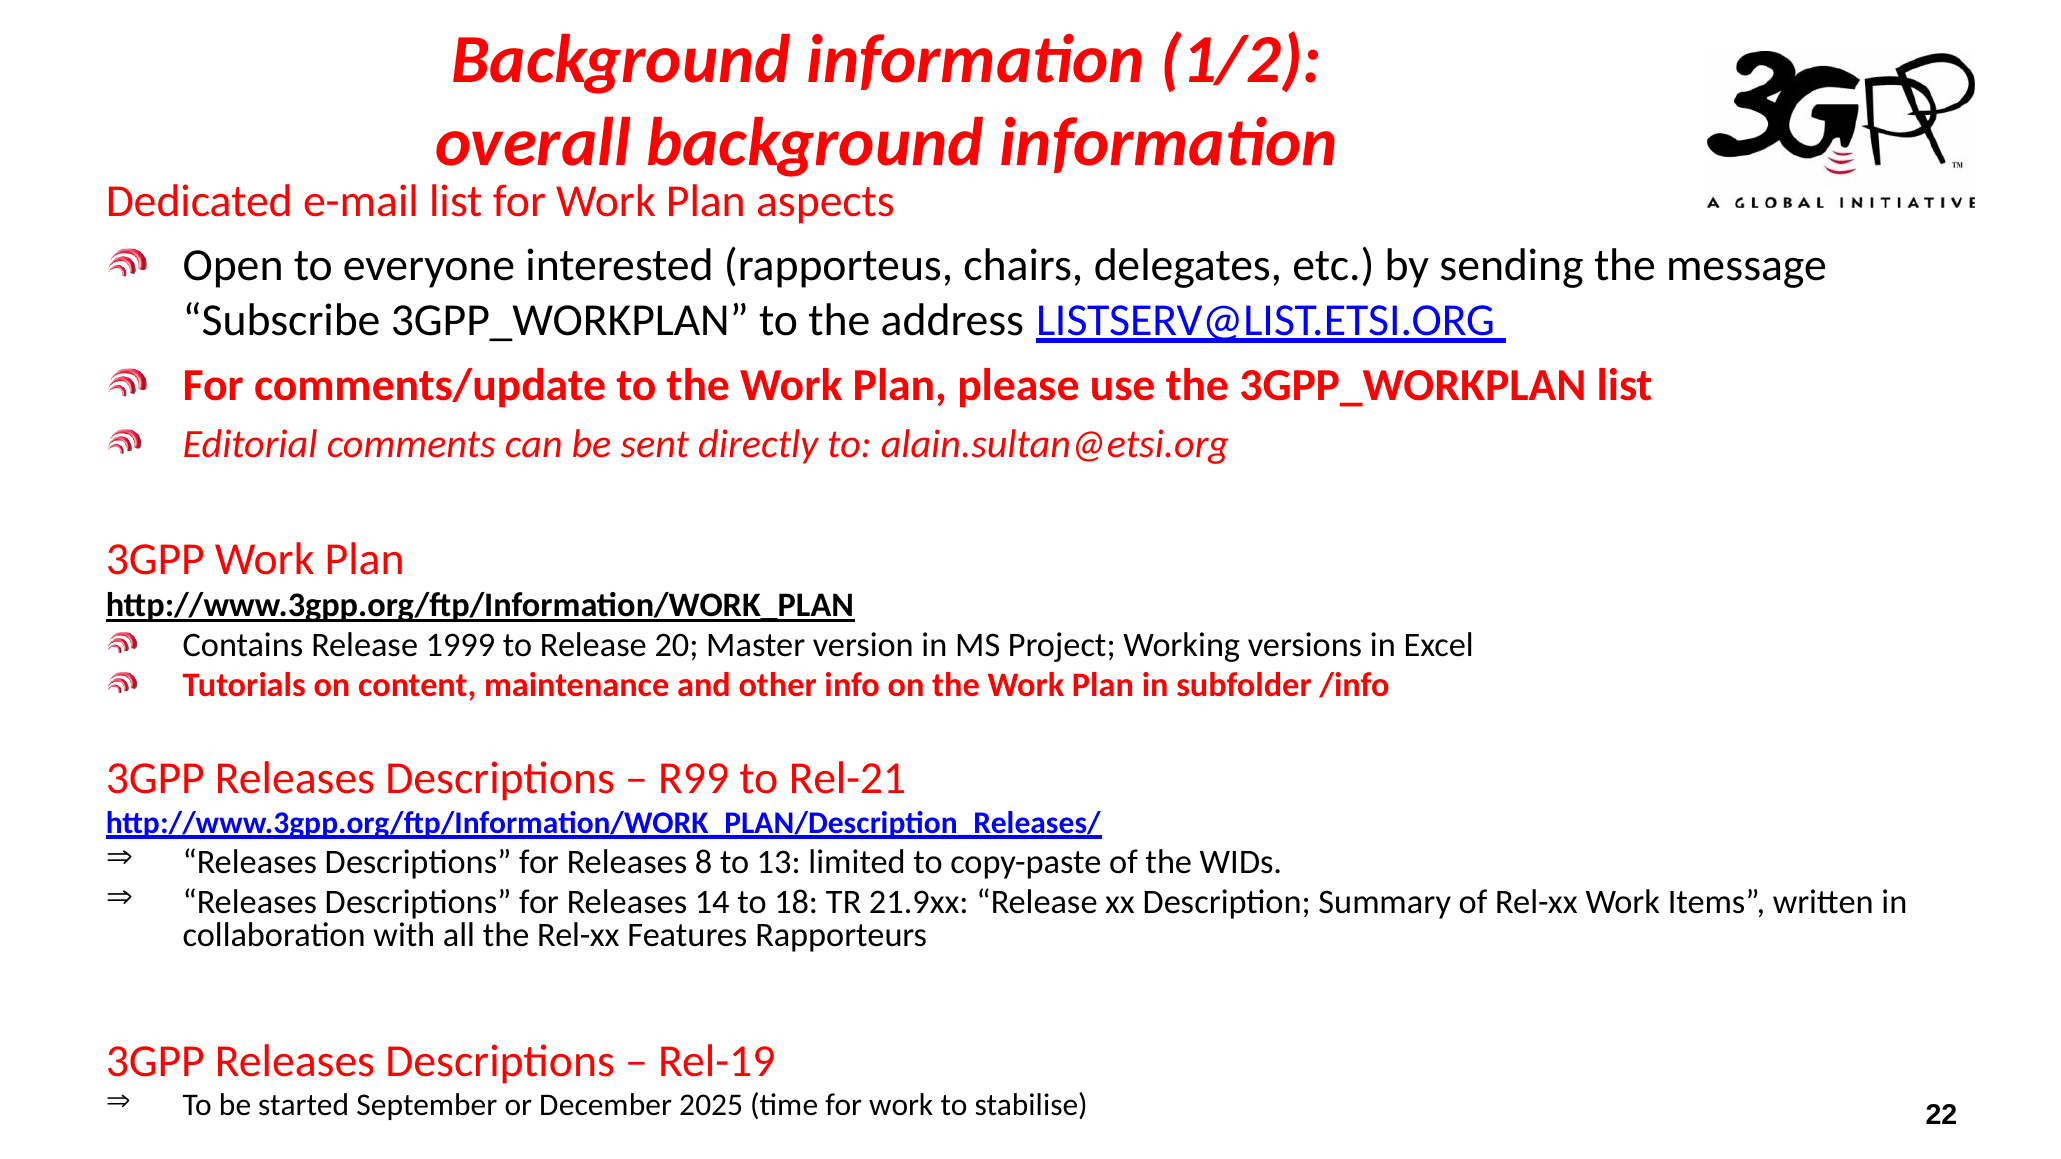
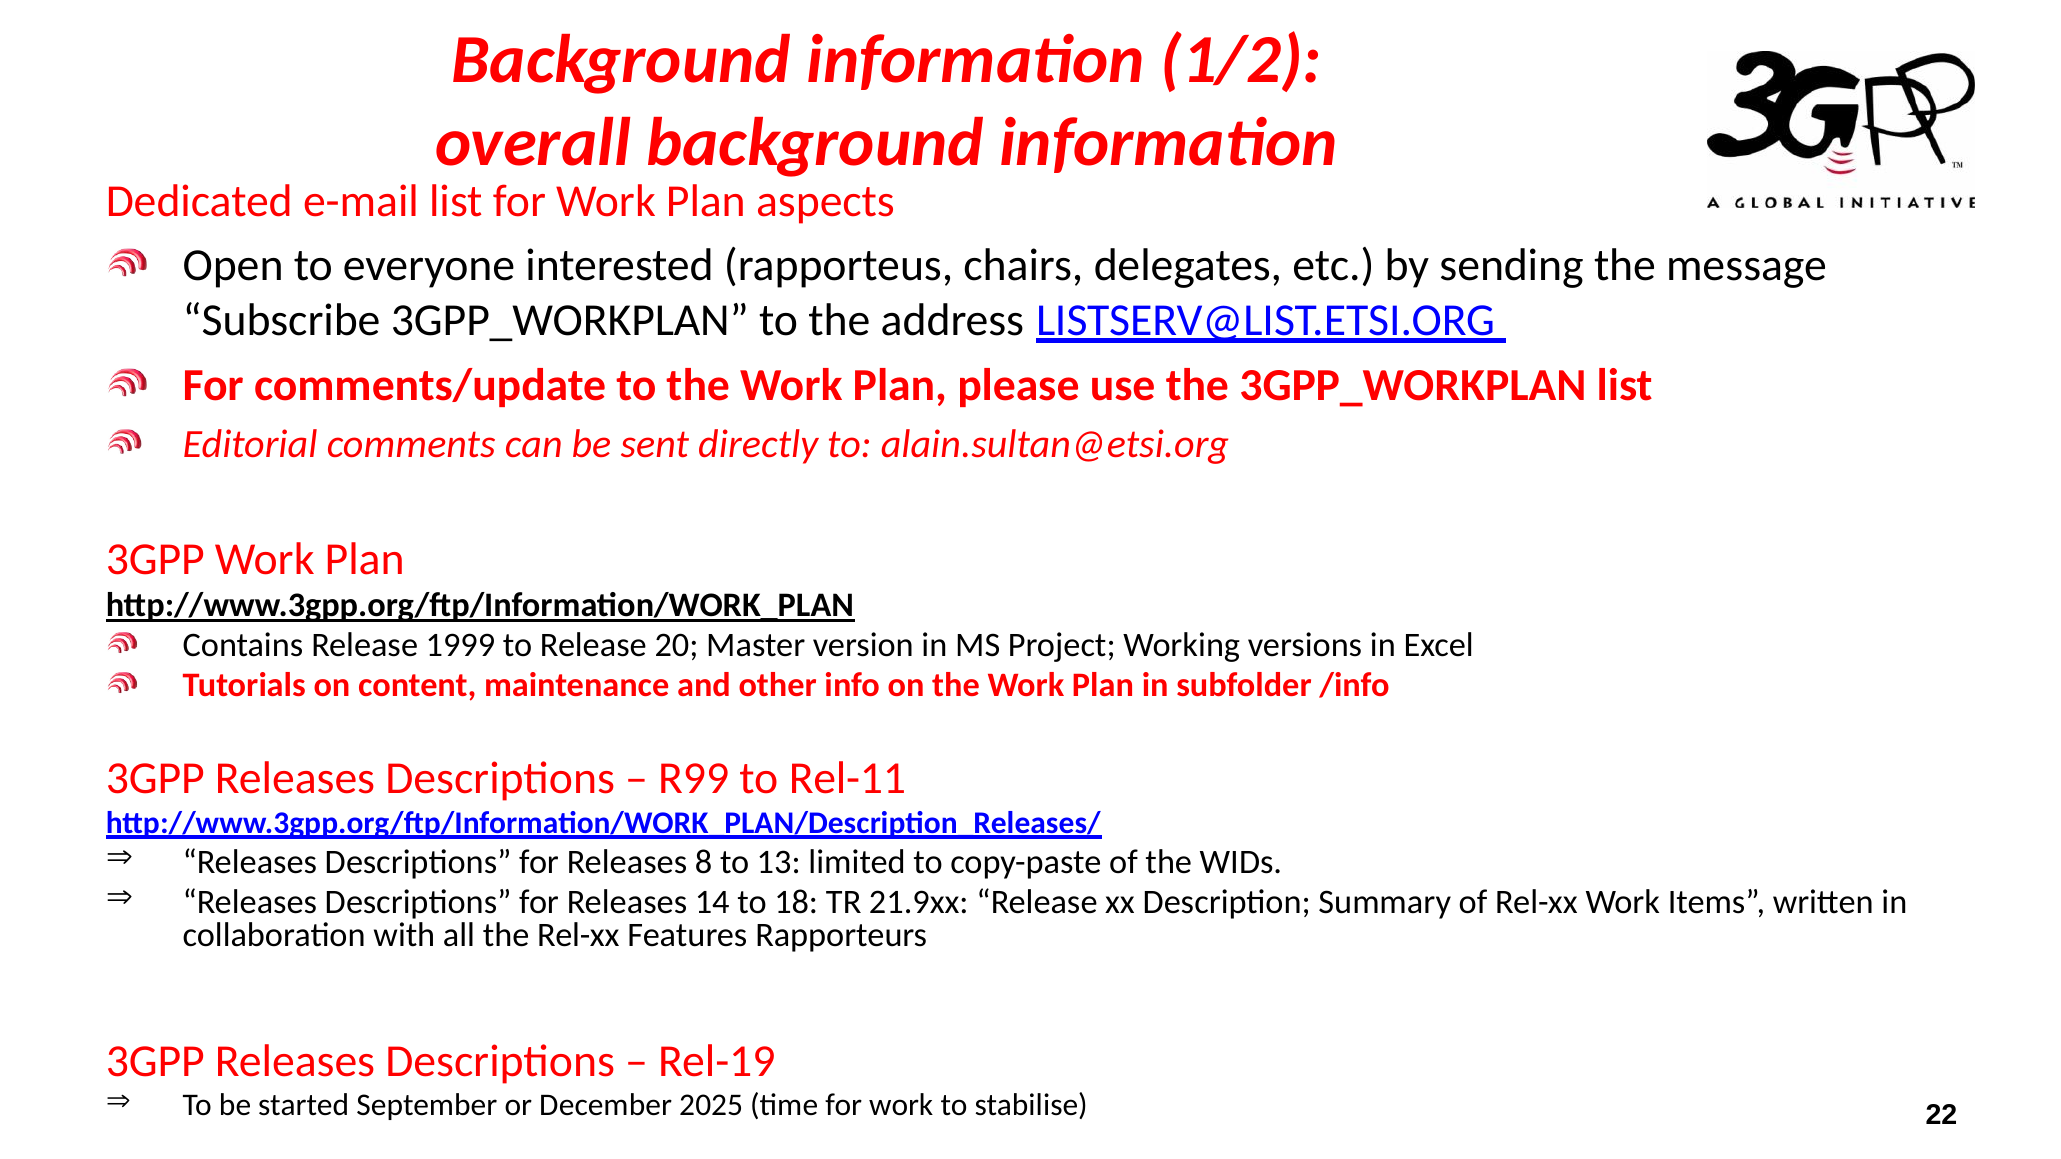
Rel-21: Rel-21 -> Rel-11
